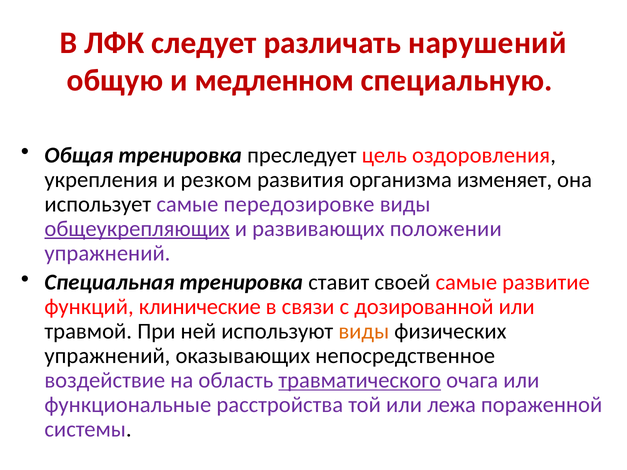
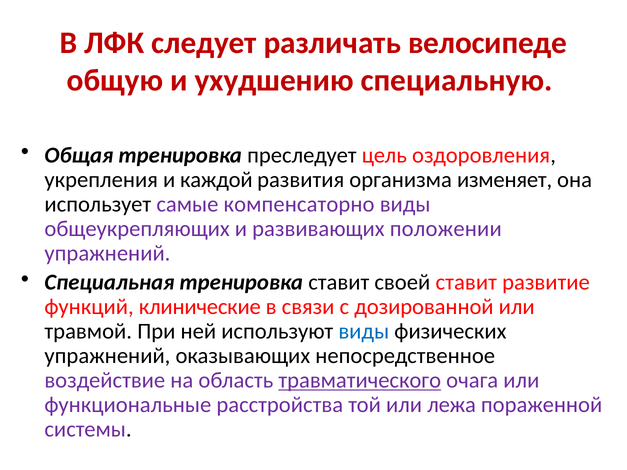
нарушений: нарушений -> велосипеде
медленном: медленном -> ухудшению
резком: резком -> каждой
передозировке: передозировке -> компенсаторно
общеукрепляющих underline: present -> none
своей самые: самые -> ставит
виды at (364, 332) colour: orange -> blue
